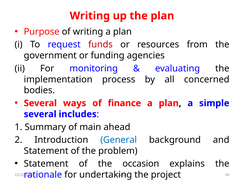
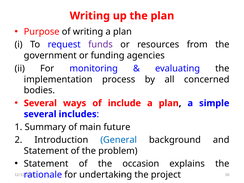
funds colour: red -> purple
finance: finance -> include
ahead: ahead -> future
